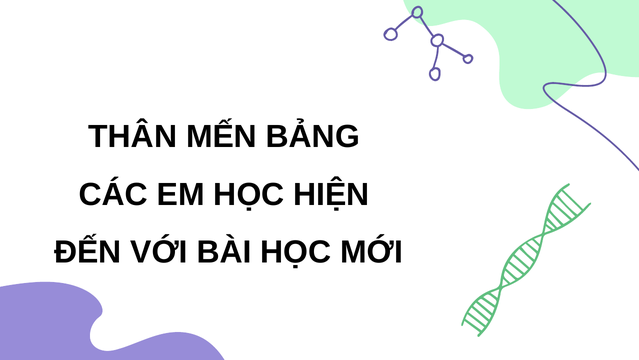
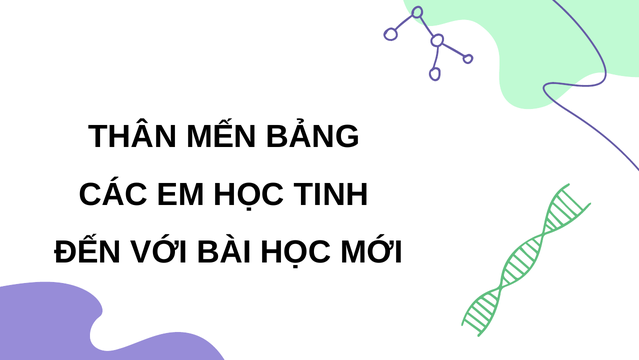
HIỆN: HIỆN -> TINH
